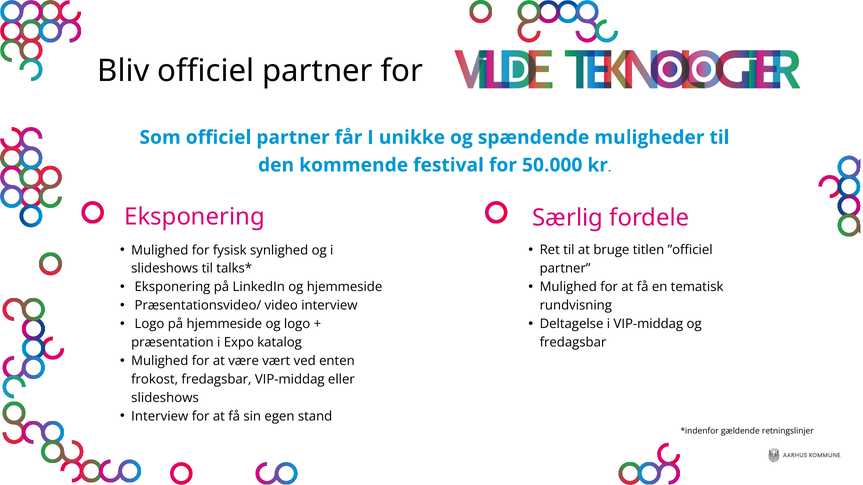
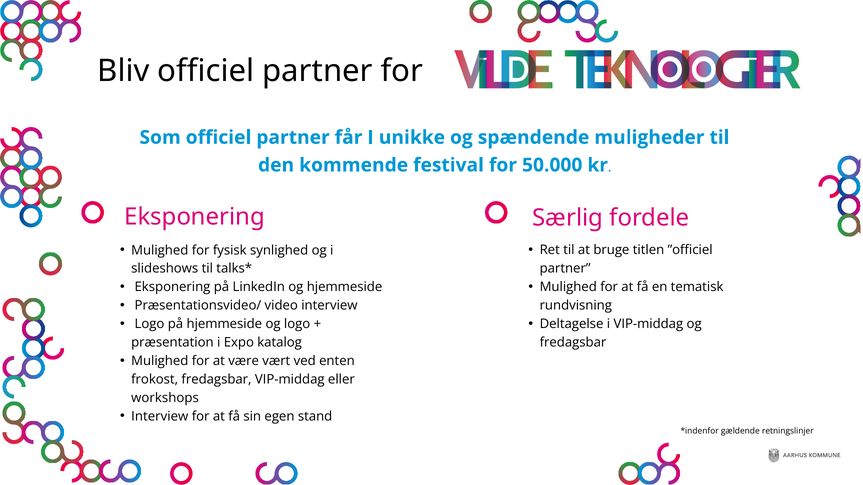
slideshows at (165, 398): slideshows -> workshops
